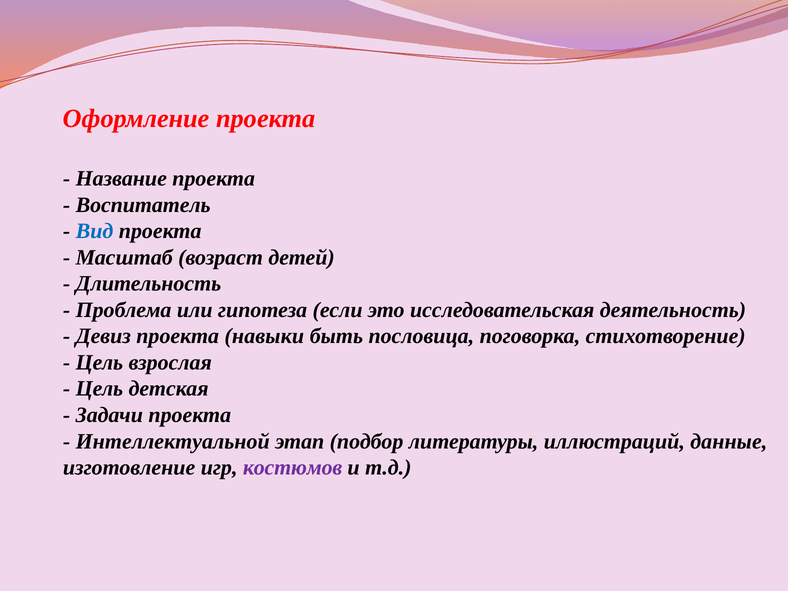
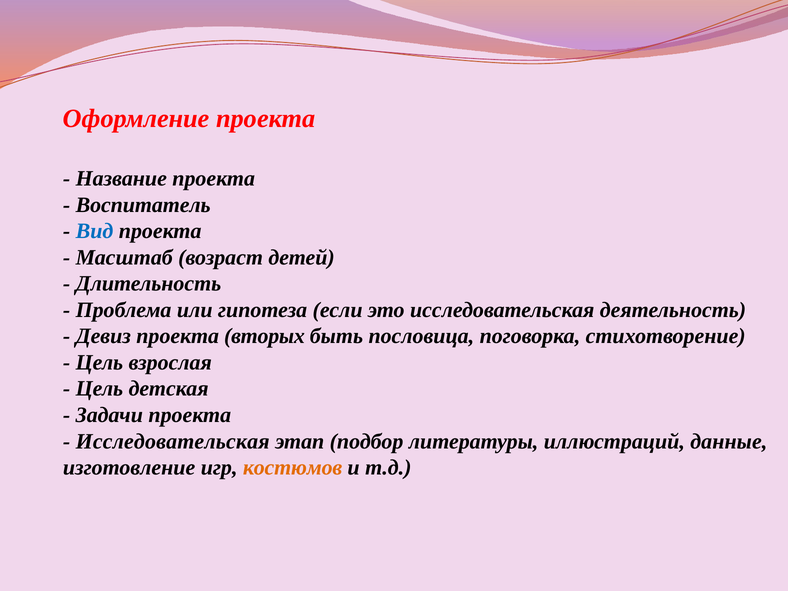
навыки: навыки -> вторых
Интеллектуальной at (173, 441): Интеллектуальной -> Исследовательская
костюмов colour: purple -> orange
